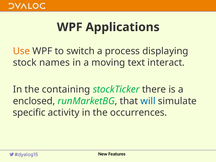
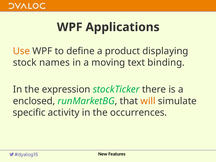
switch: switch -> define
process: process -> product
interact: interact -> binding
containing: containing -> expression
will colour: blue -> orange
